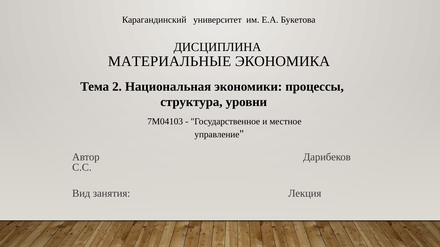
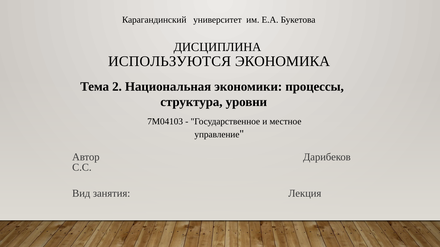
МАТЕРИАЛЬНЫЕ: МАТЕРИАЛЬНЫЕ -> ИСПОЛЬЗУЮТСЯ
